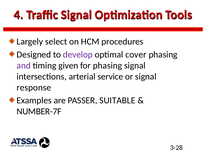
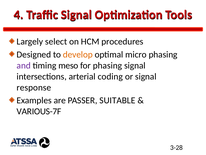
develop colour: purple -> orange
cover: cover -> micro
given: given -> meso
service: service -> coding
NUMBER-7F: NUMBER-7F -> VARIOUS-7F
